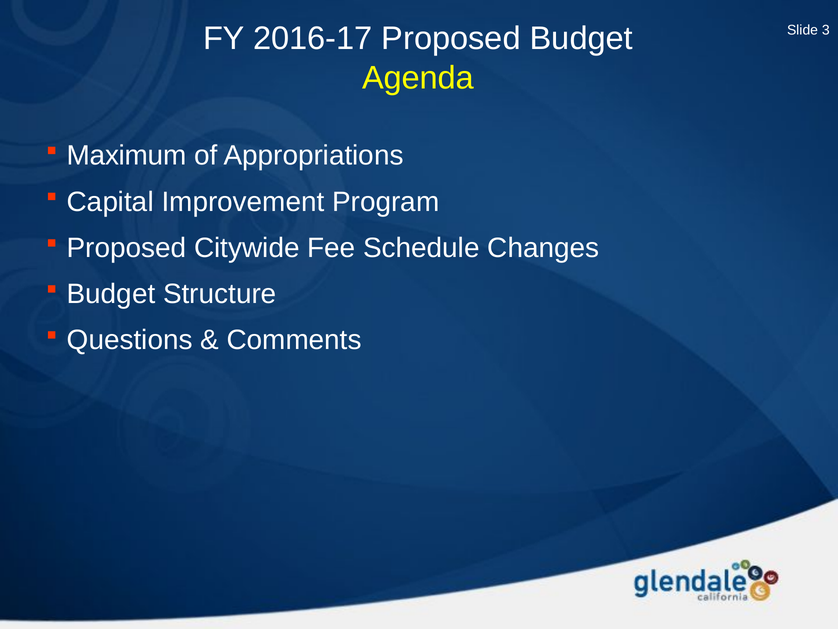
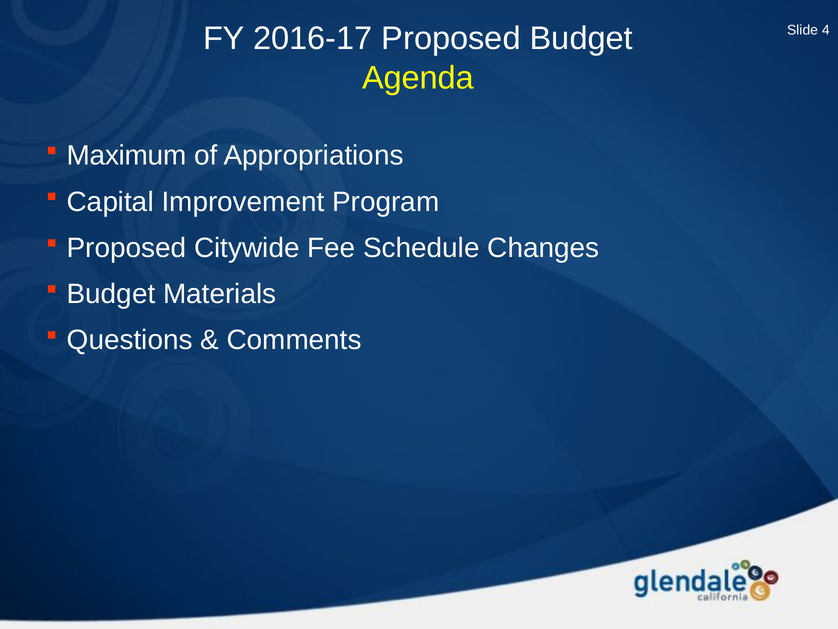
3: 3 -> 4
Structure: Structure -> Materials
